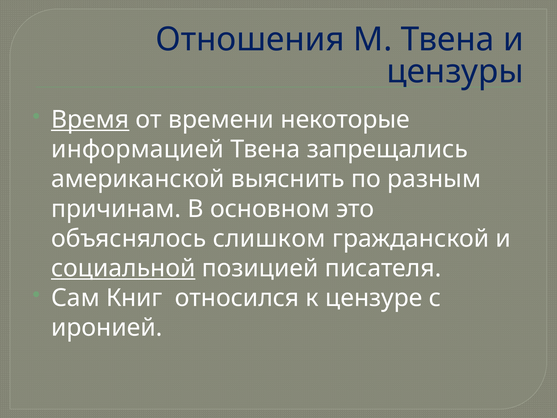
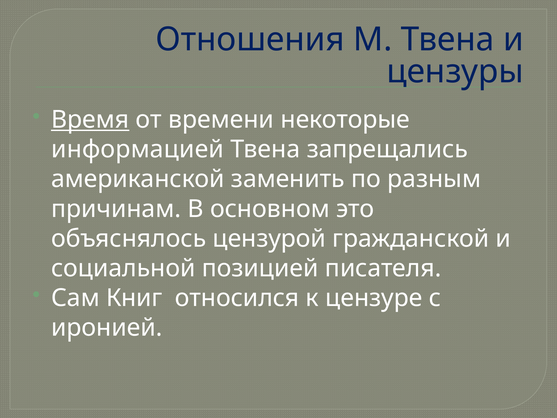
выяснить: выяснить -> заменить
слишком: слишком -> цензурой
социальной underline: present -> none
